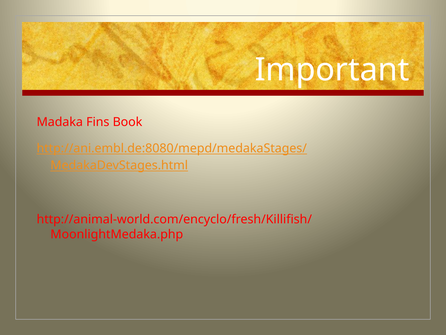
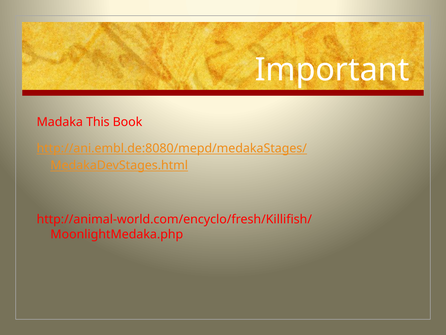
Fins: Fins -> This
